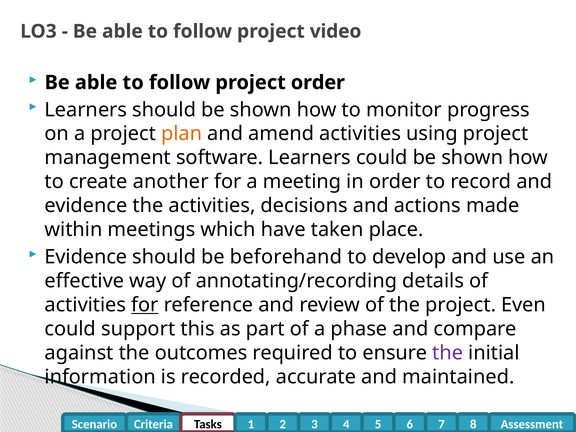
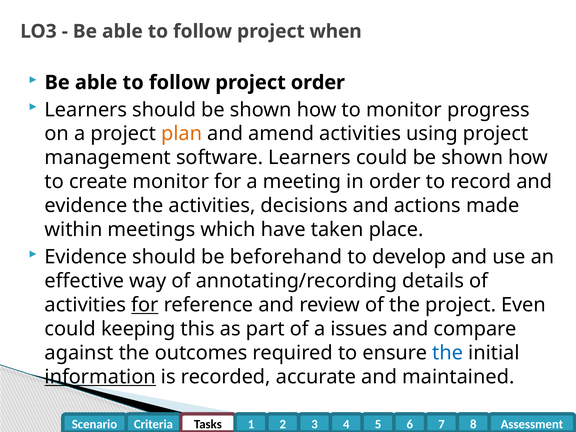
video: video -> when
create another: another -> monitor
support: support -> keeping
phase: phase -> issues
the at (448, 353) colour: purple -> blue
information underline: none -> present
